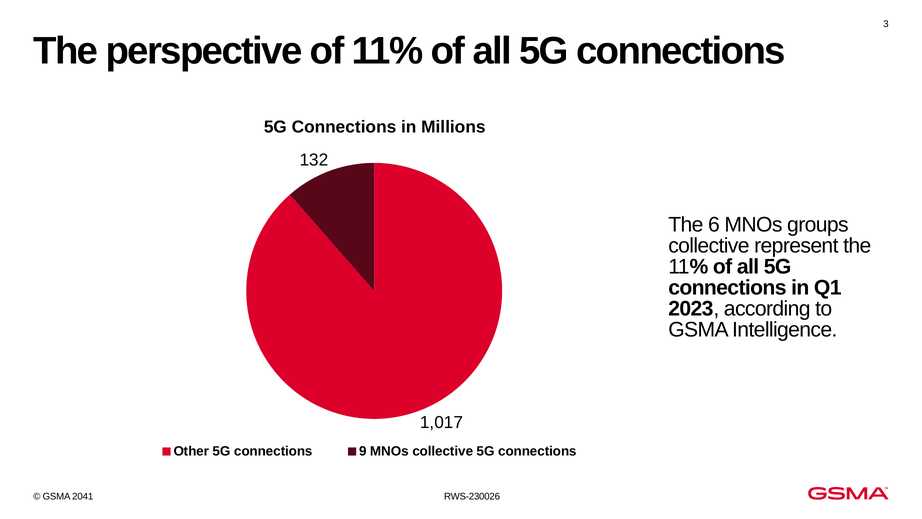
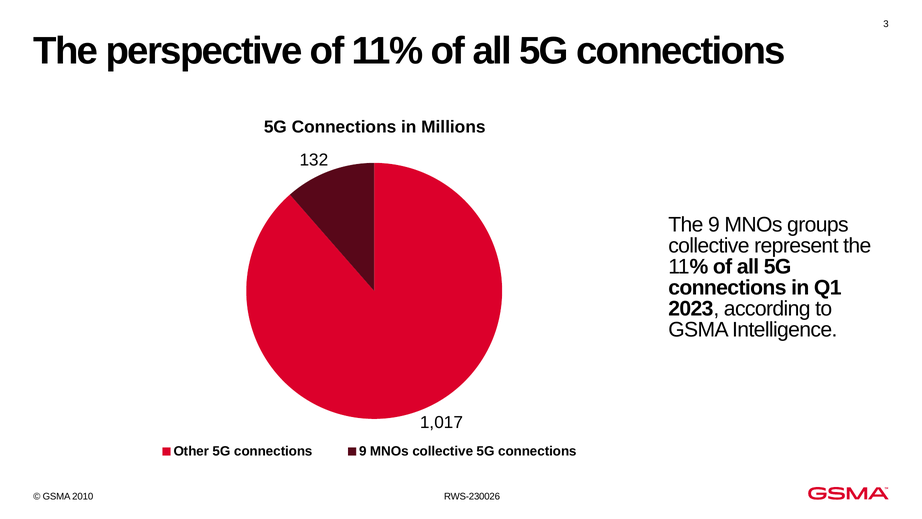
The 6: 6 -> 9
2041: 2041 -> 2010
